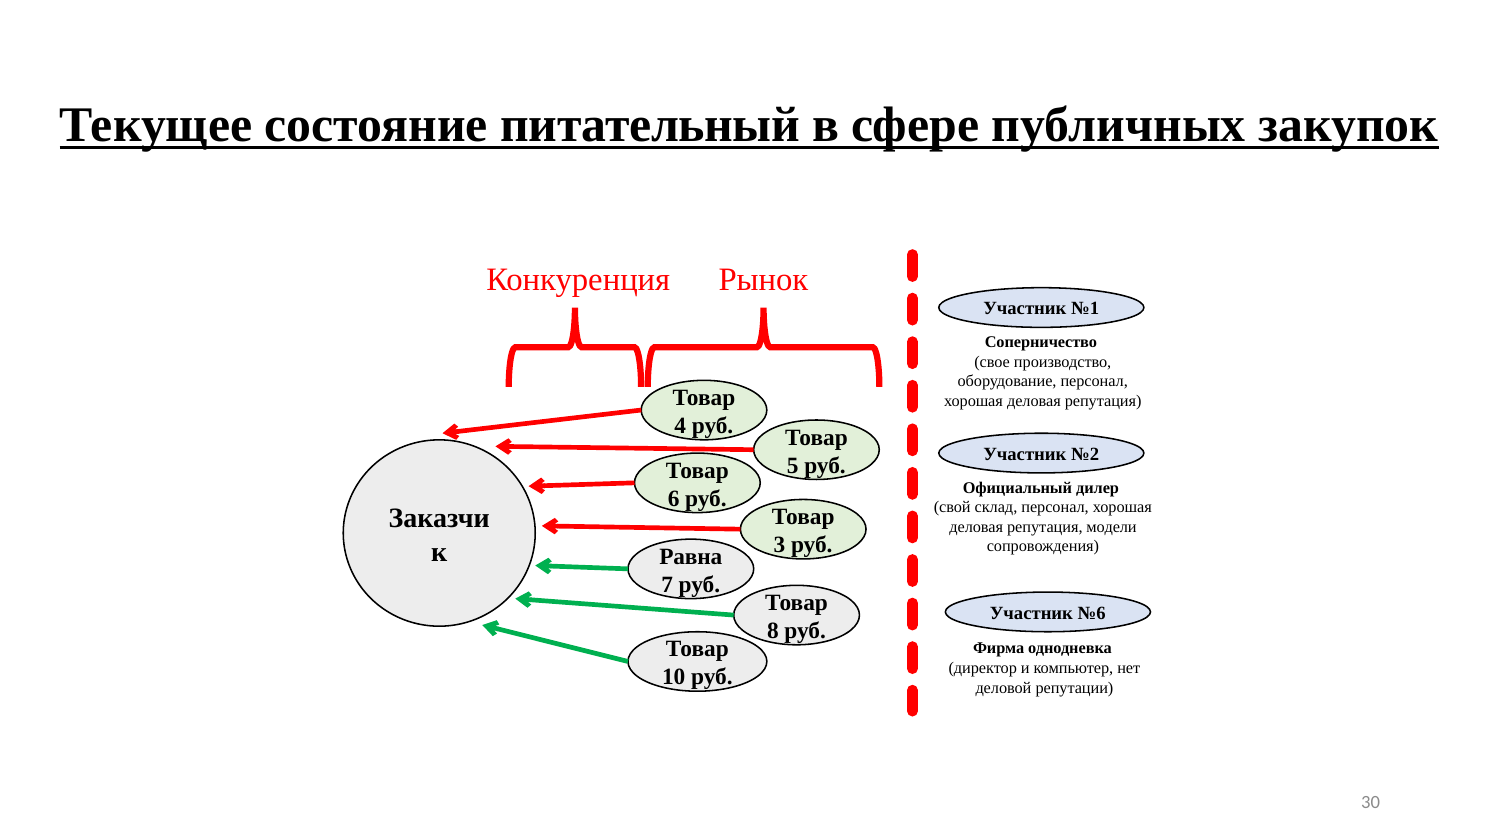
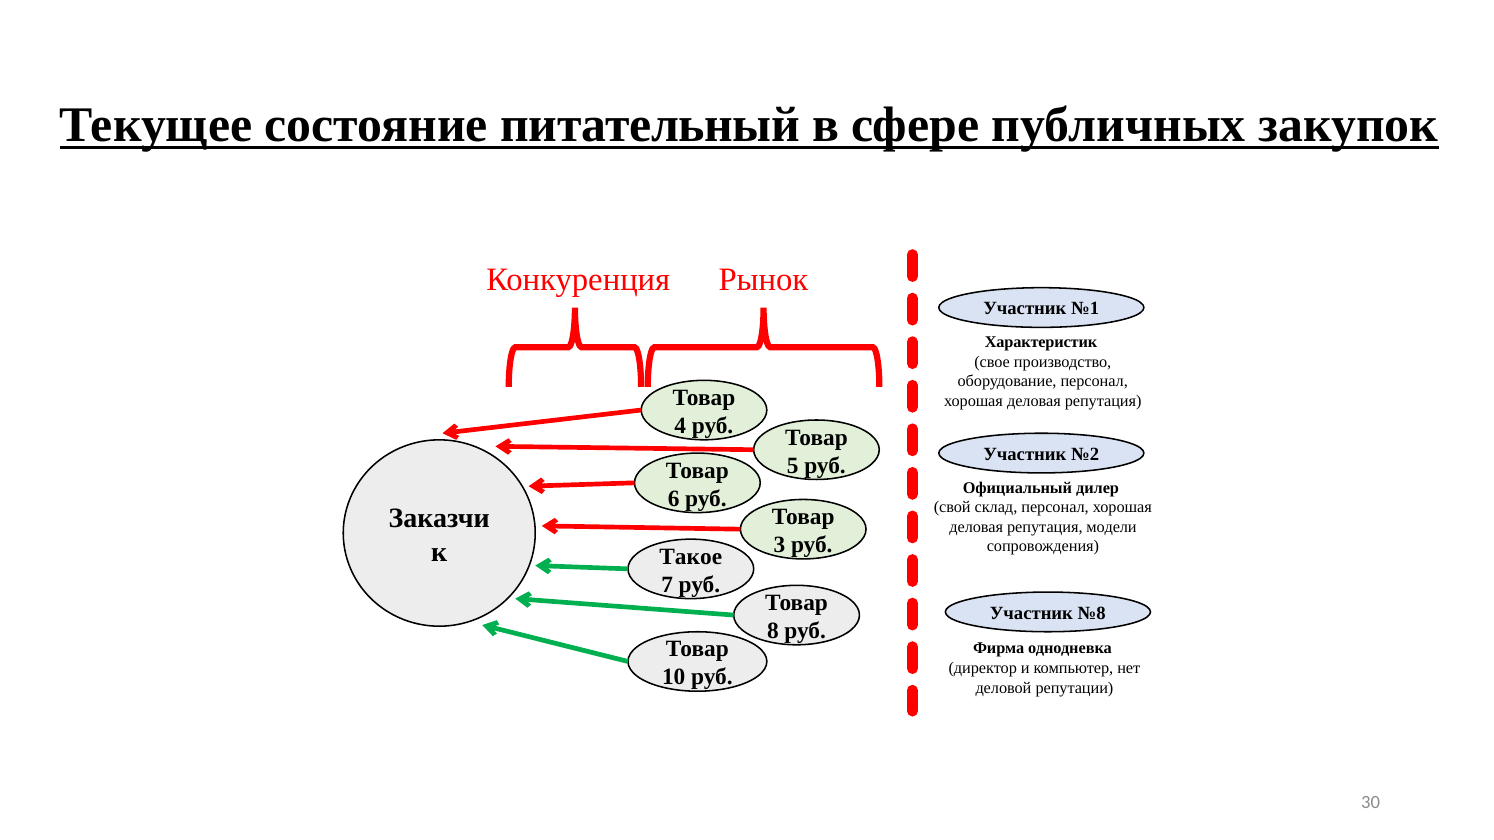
Соперничество: Соперничество -> Характеристик
Равна: Равна -> Такое
№6: №6 -> №8
